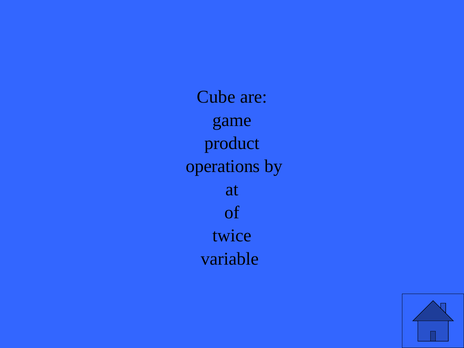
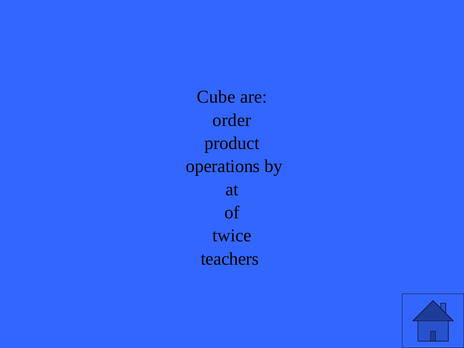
game: game -> order
variable: variable -> teachers
